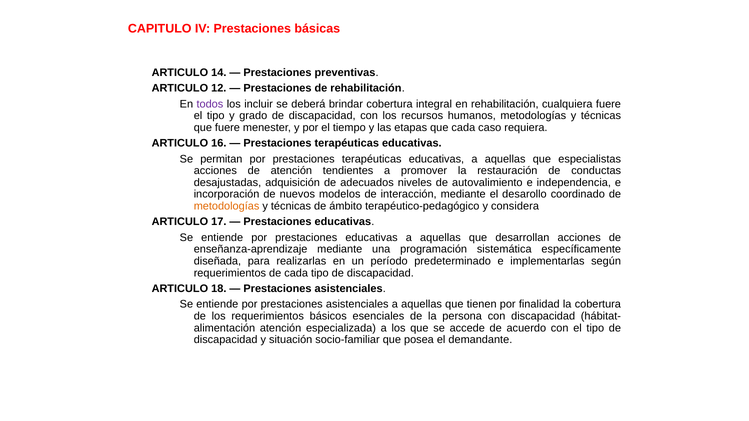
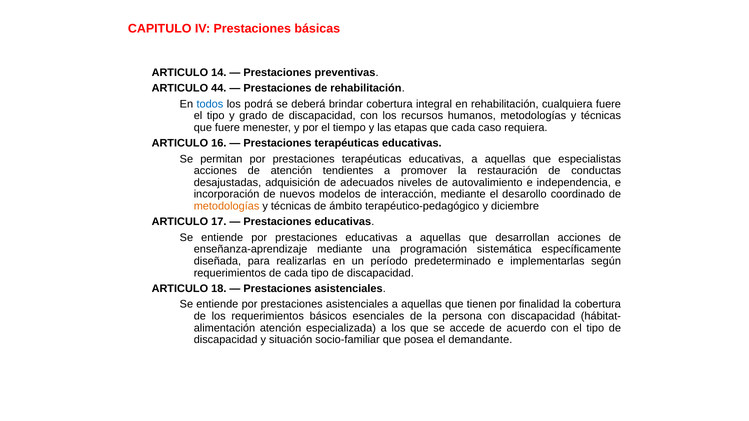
12: 12 -> 44
todos colour: purple -> blue
incluir: incluir -> podrá
considera: considera -> diciembre
